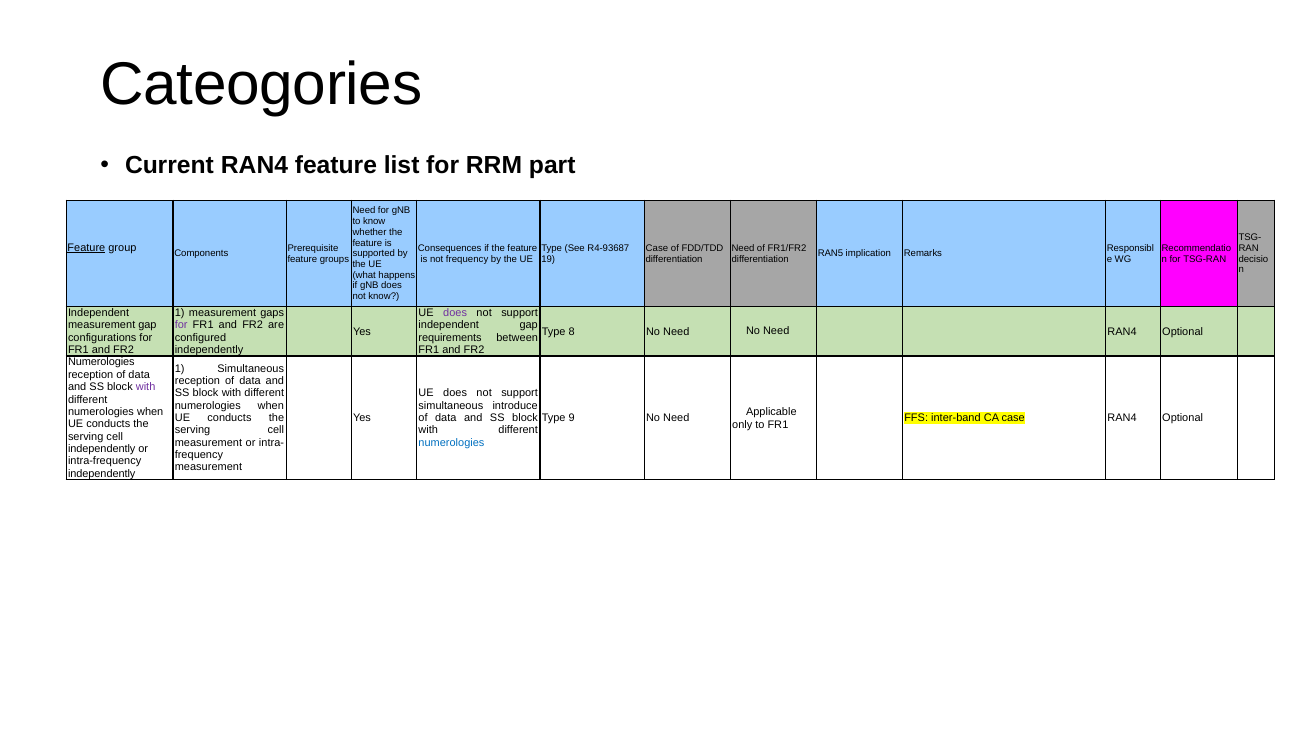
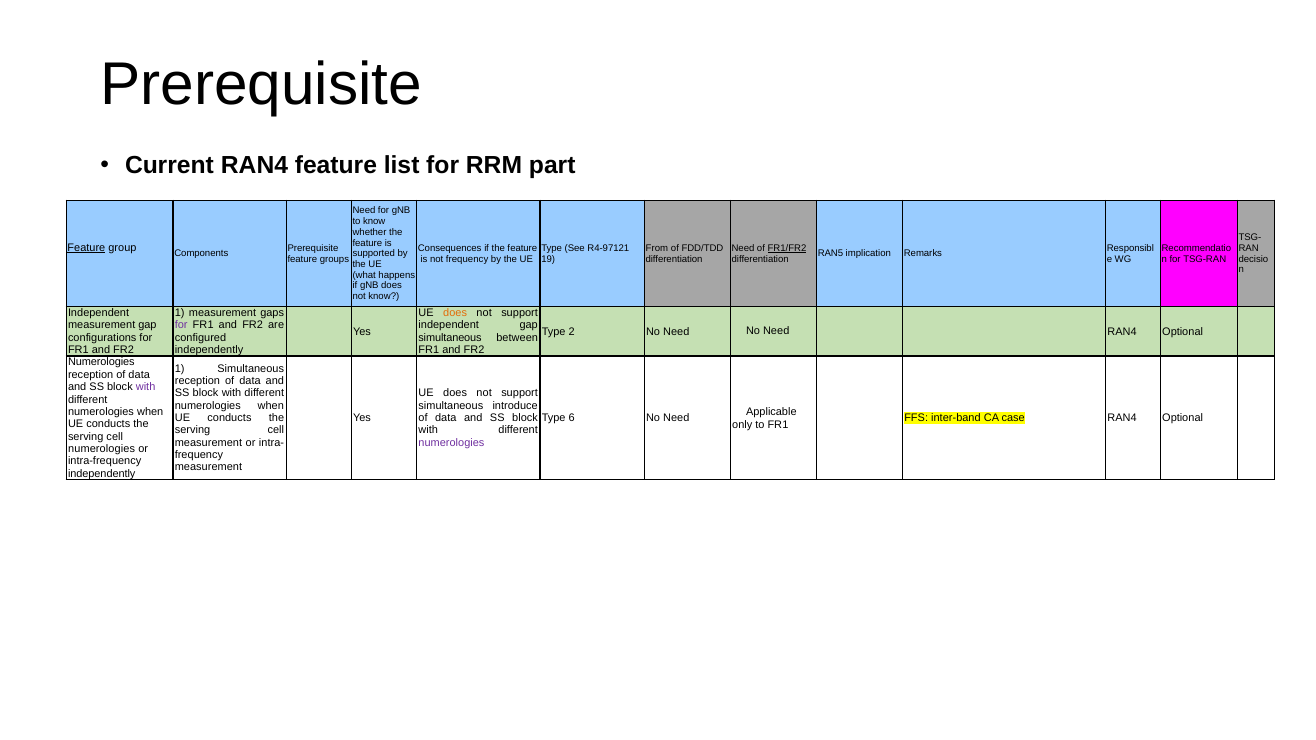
Cateogories at (261, 84): Cateogories -> Prerequisite
R4-93687: R4-93687 -> R4-97121
Case at (657, 248): Case -> From
FR1/FR2 underline: none -> present
does at (455, 313) colour: purple -> orange
8: 8 -> 2
requirements at (450, 338): requirements -> simultaneous
9: 9 -> 6
numerologies at (451, 443) colour: blue -> purple
independently at (102, 449): independently -> numerologies
